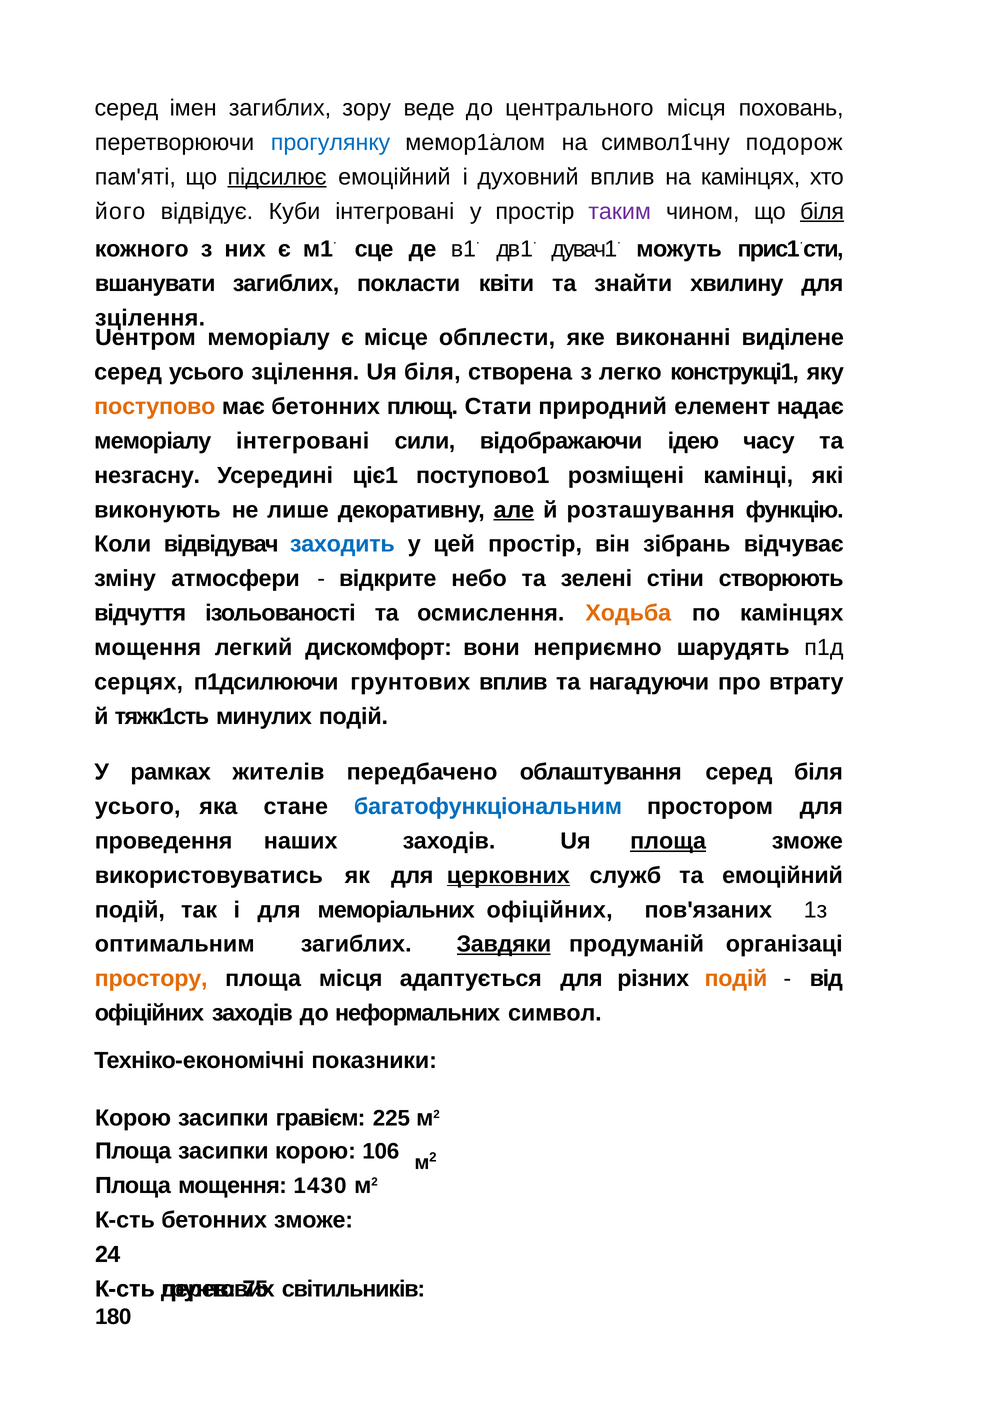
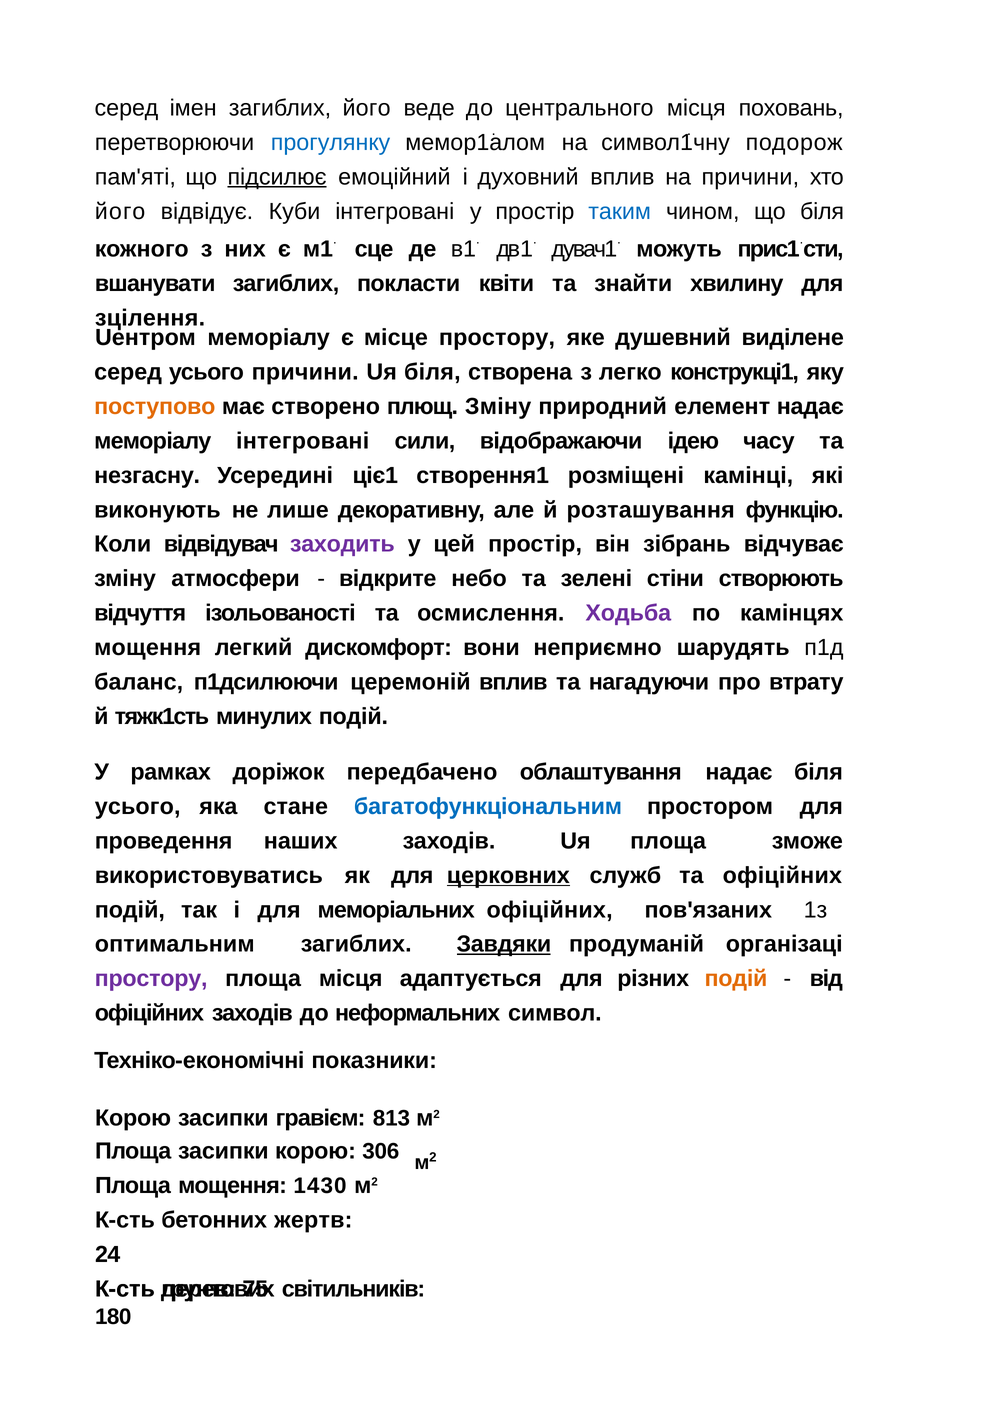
загиблих зору: зору -> його
на камінцях: камінцях -> причини
таким colour: purple -> blue
біля at (822, 211) underline: present -> none
місце обплести: обплести -> простору
виконанні: виконанні -> душевний
усього зцілення: зцілення -> причини
має бетонних: бетонних -> створено
плющ Стати: Стати -> Зміну
поступово1: поступово1 -> створення1
але underline: present -> none
заходить colour: blue -> purple
Ходьба colour: orange -> purple
серцях: серцях -> баланс
п1дсилюючи грунтових: грунтових -> церемоній
жителів: жителів -> доріжок
облаштування серед: серед -> надає
площа at (668, 841) underline: present -> none
та емоційний: емоційний -> офіційних
простору at (151, 978) colour: orange -> purple
225: 225 -> 813
106: 106 -> 306
бетонних зможе: зможе -> жертв
